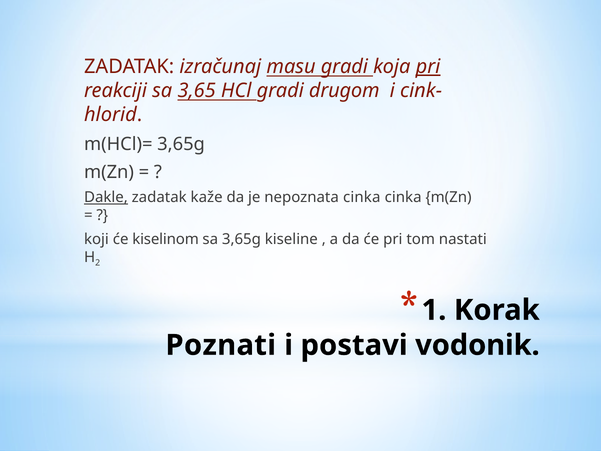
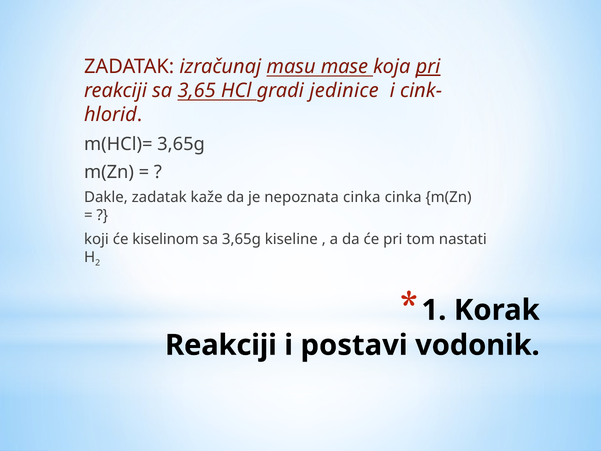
masu gradi: gradi -> mase
drugom: drugom -> jedinice
Dakle underline: present -> none
Poznati at (221, 345): Poznati -> Reakciji
